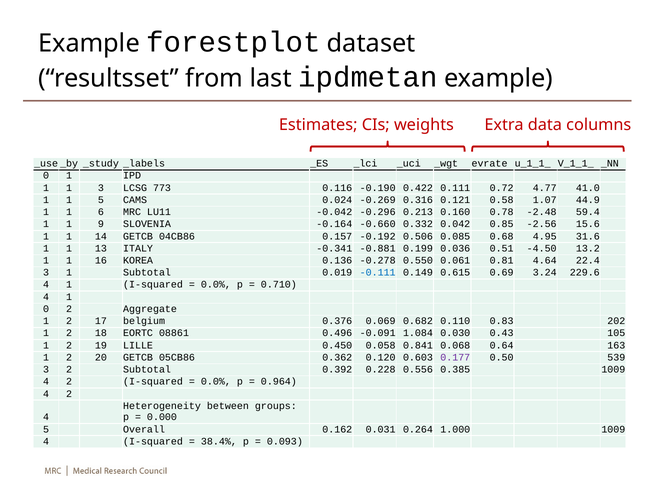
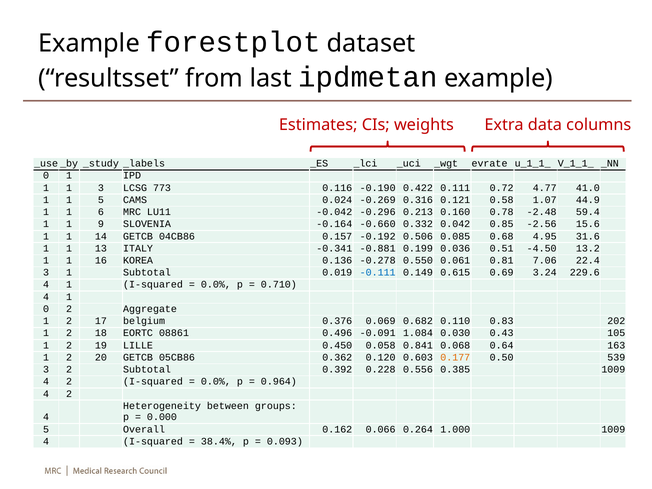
4.64: 4.64 -> 7.06
0.177 colour: purple -> orange
0.031: 0.031 -> 0.066
